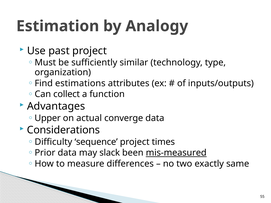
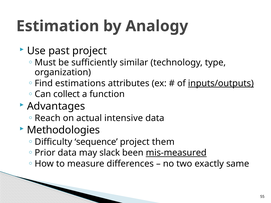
inputs/outputs underline: none -> present
Upper: Upper -> Reach
converge: converge -> intensive
Considerations: Considerations -> Methodologies
times: times -> them
